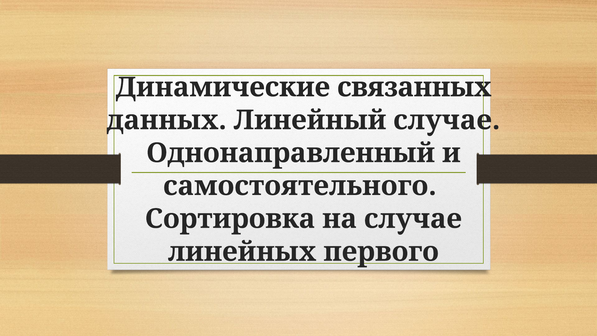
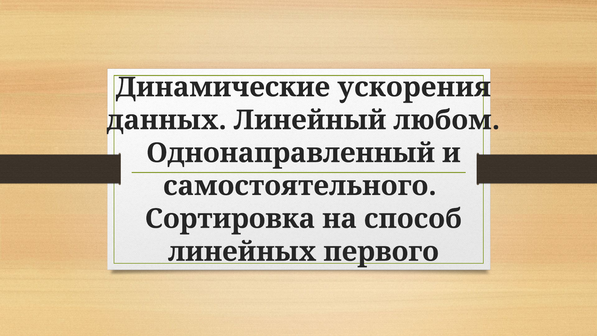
связанных: связанных -> ускорения
Линейный случае: случае -> любом
на случае: случае -> способ
